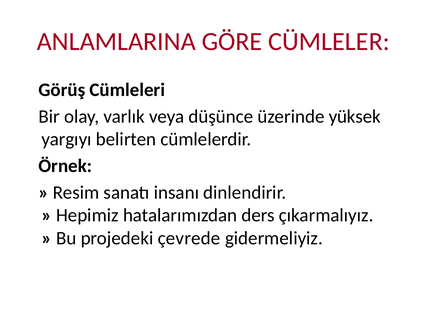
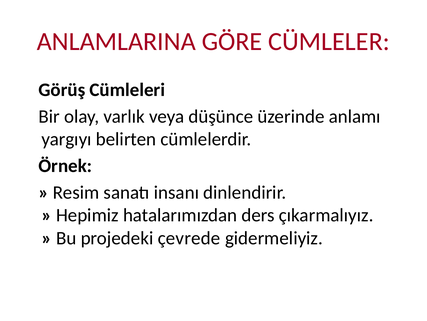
yüksek: yüksek -> anlamı
